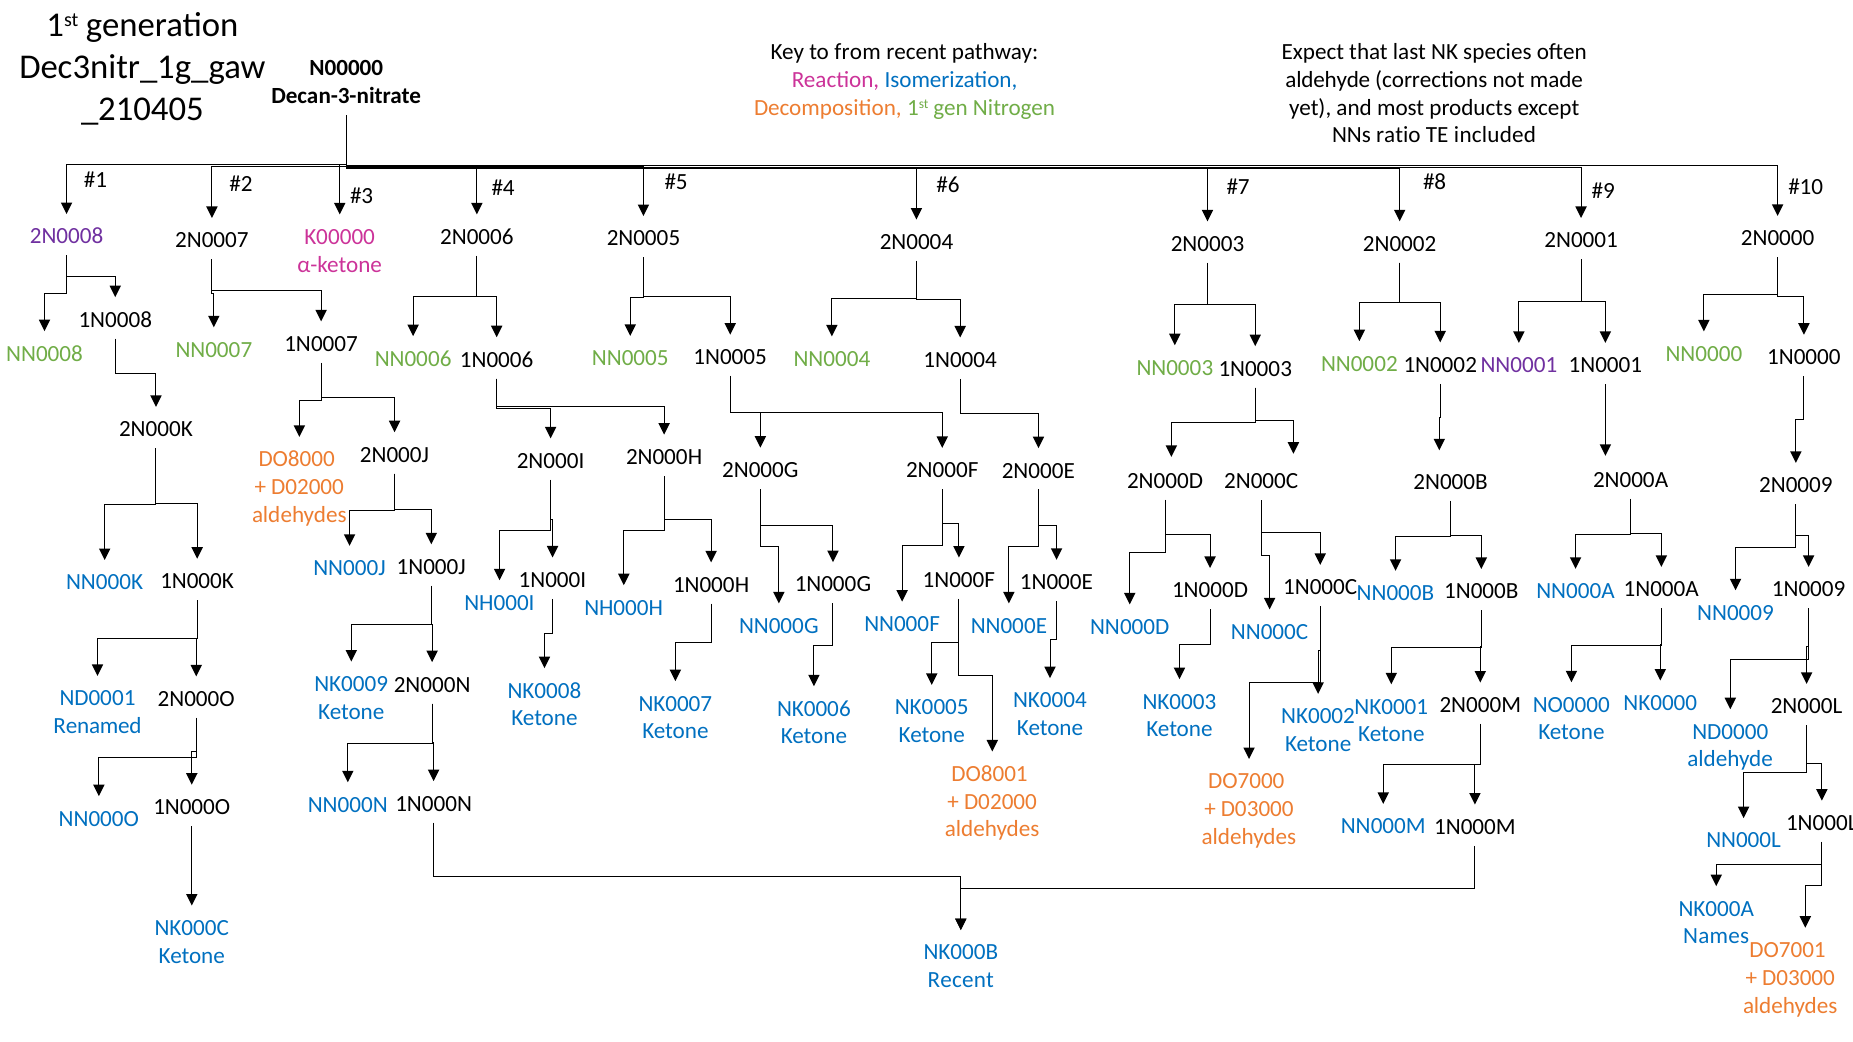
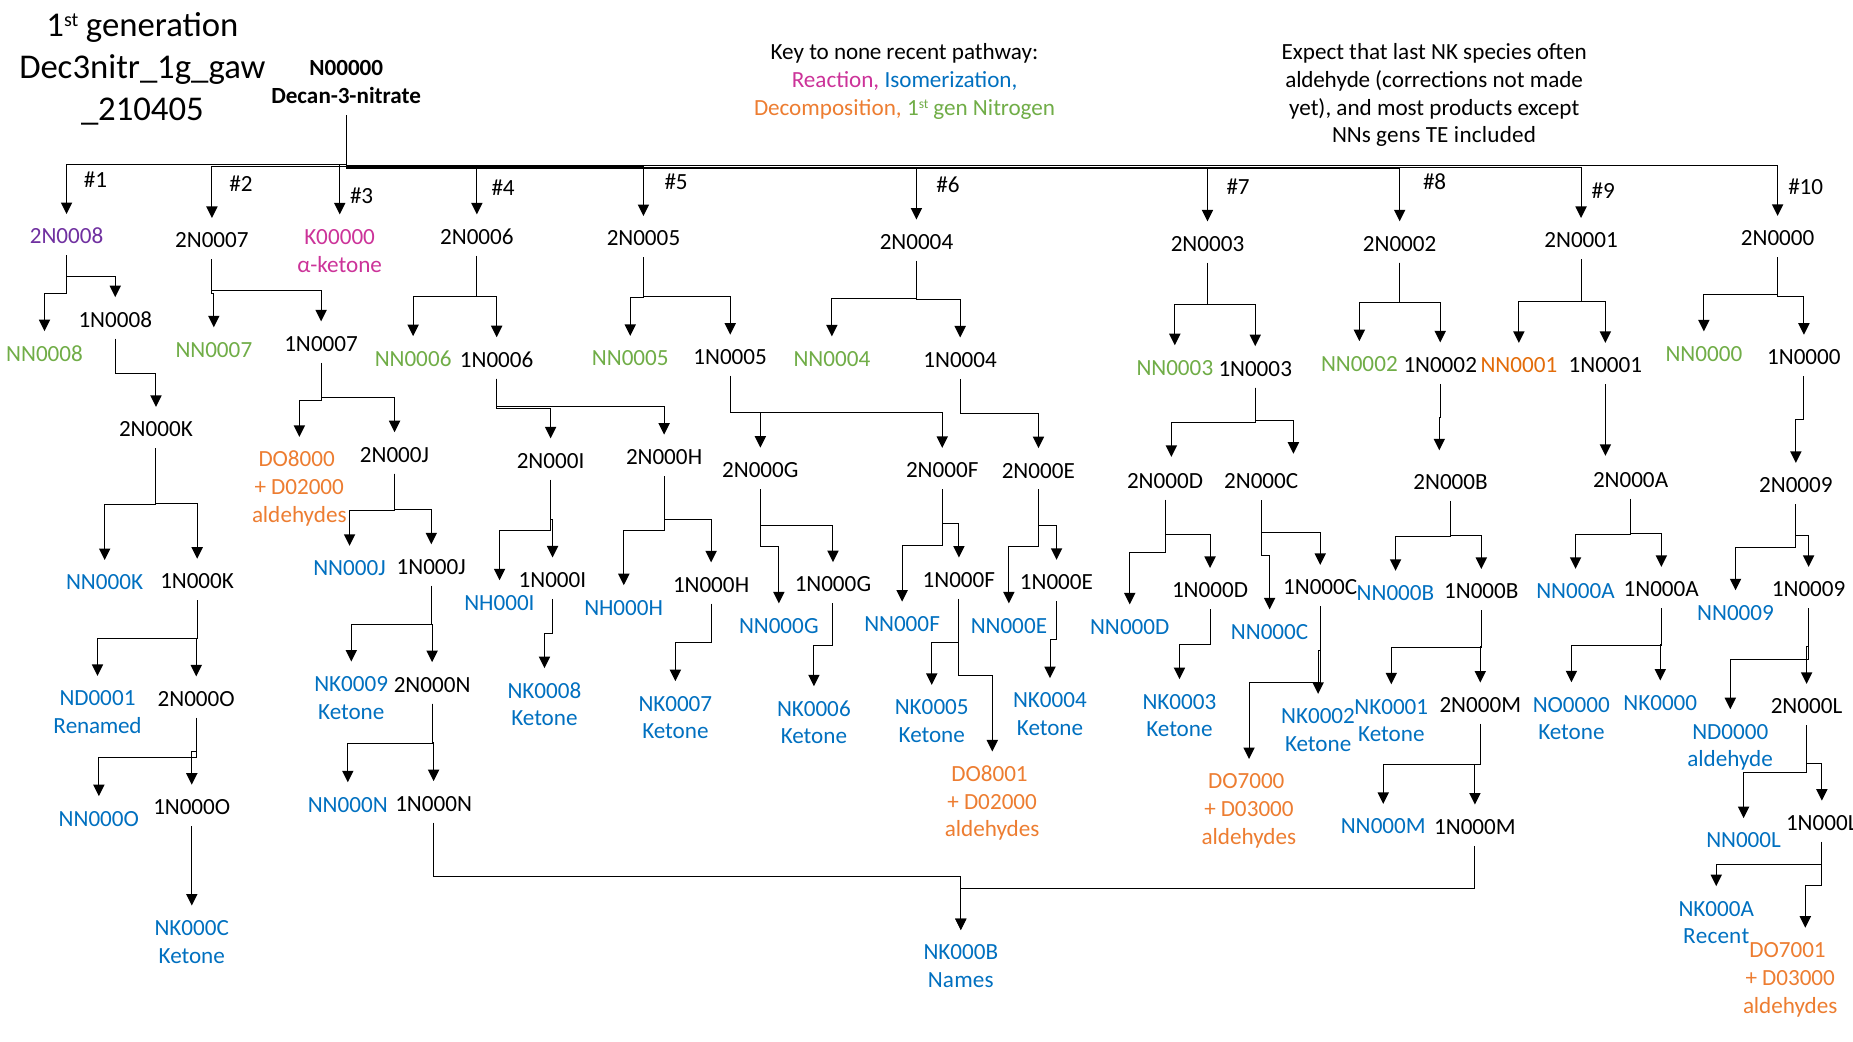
from: from -> none
ratio: ratio -> gens
NN0001 colour: purple -> orange
Names at (1716, 936): Names -> Recent
Recent at (961, 980): Recent -> Names
